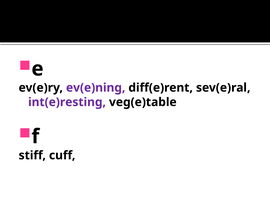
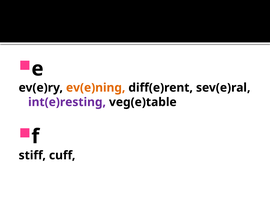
ev(e)ning colour: purple -> orange
